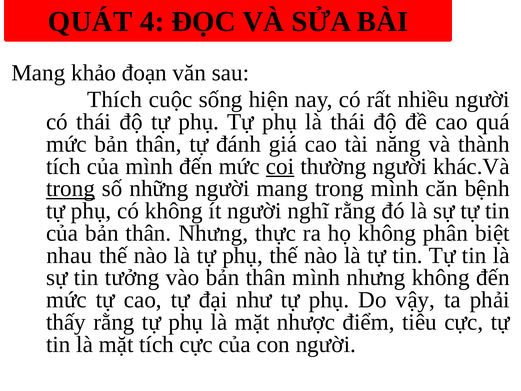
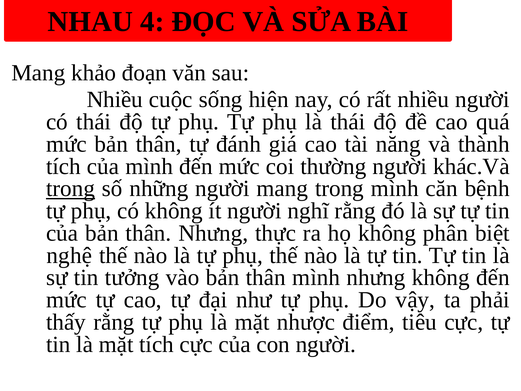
QUÁT: QUÁT -> NHAU
Thích at (115, 100): Thích -> Nhiều
coi underline: present -> none
nhau: nhau -> nghệ
